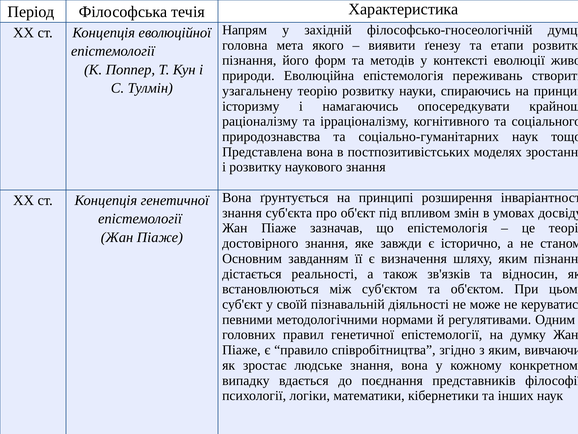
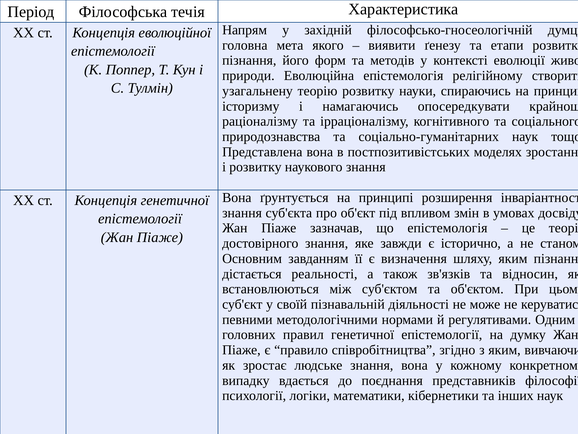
переживань: переживань -> релігійному
